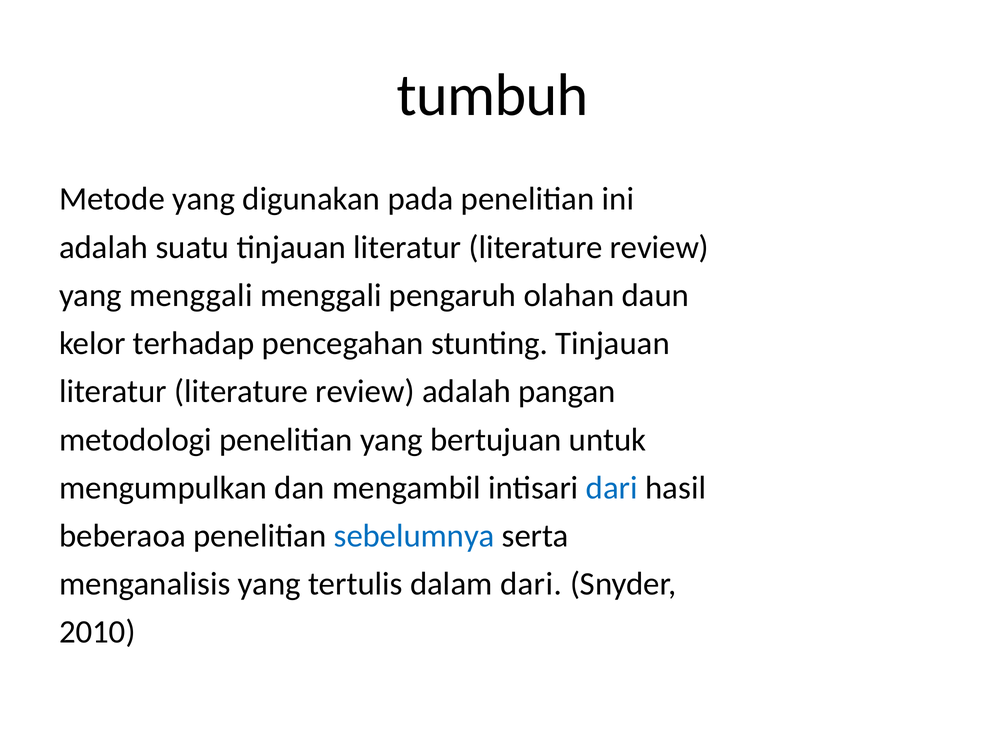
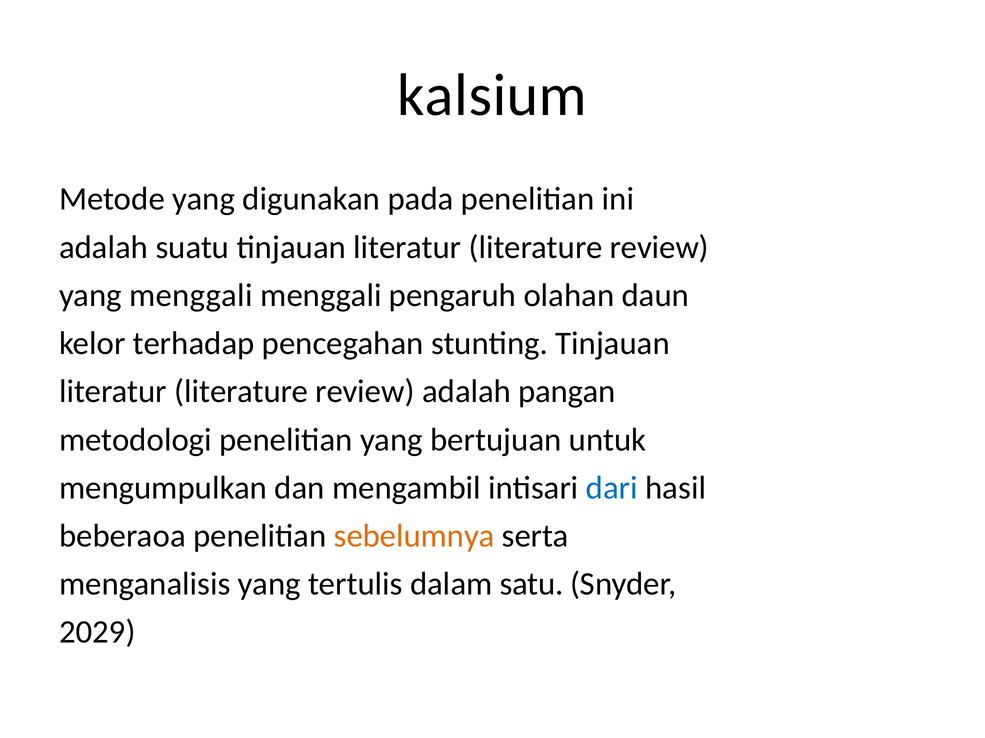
tumbuh: tumbuh -> kalsium
sebelumnya colour: blue -> orange
dalam dari: dari -> satu
2010: 2010 -> 2029
